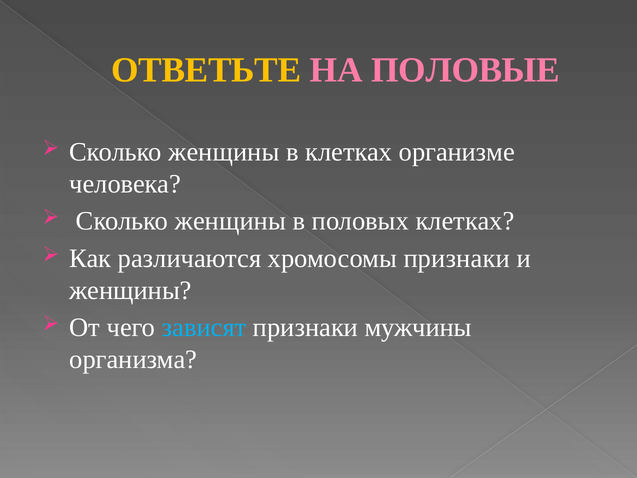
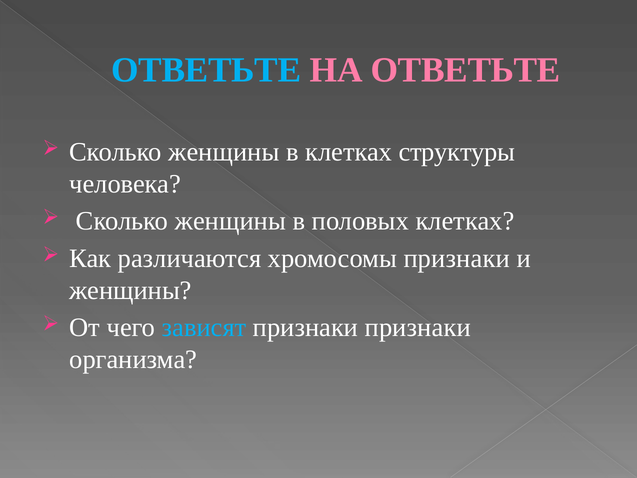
ОТВЕТЬТЕ at (206, 70) colour: yellow -> light blue
НА ПОЛОВЫЕ: ПОЛОВЫЕ -> ОТВЕТЬТЕ
организме: организме -> структуры
признаки мужчины: мужчины -> признаки
